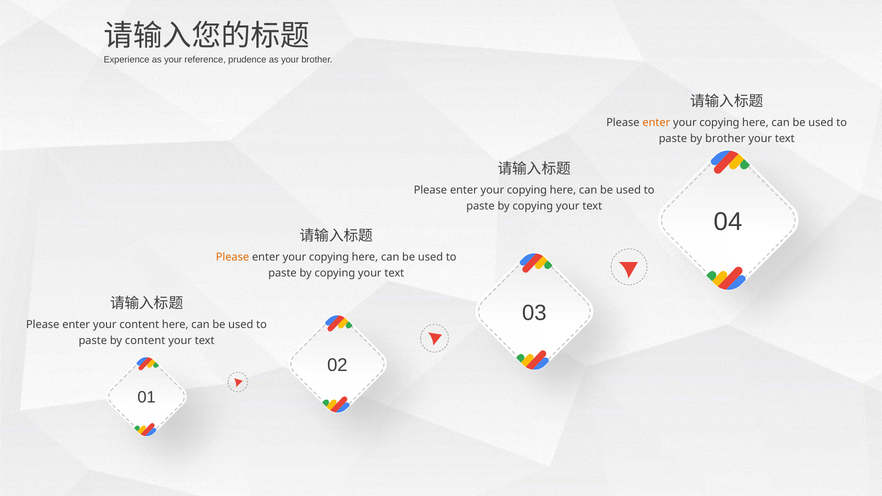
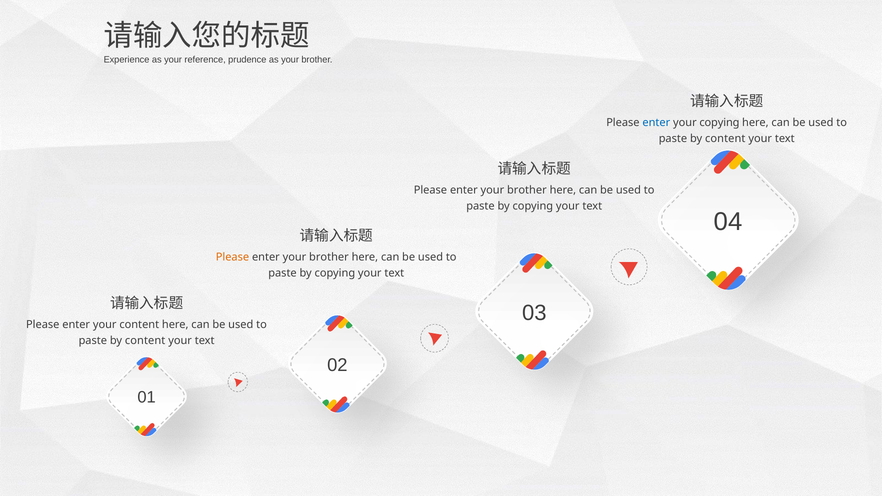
enter at (656, 123) colour: orange -> blue
brother at (725, 139): brother -> content
copying at (527, 190): copying -> brother
copying at (329, 257): copying -> brother
